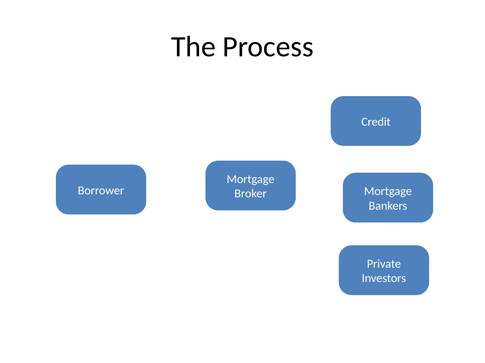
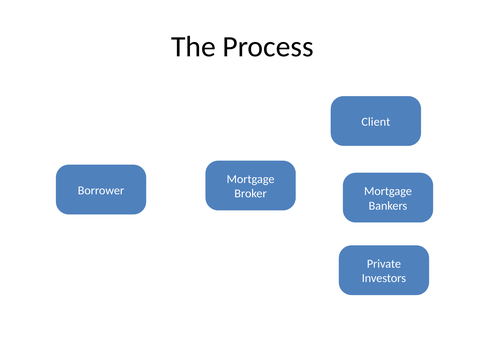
Credit: Credit -> Client
